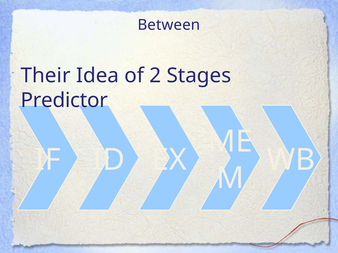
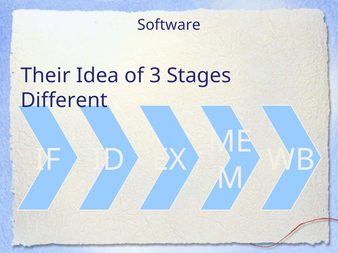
Between: Between -> Software
2: 2 -> 3
Predictor: Predictor -> Different
